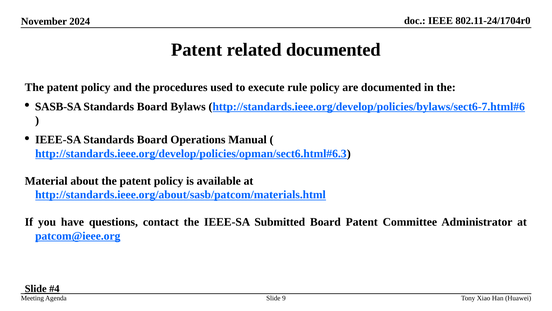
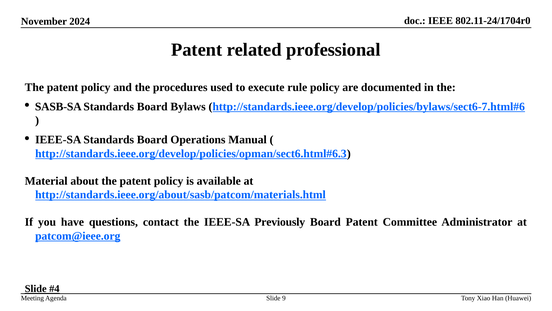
related documented: documented -> professional
Submitted: Submitted -> Previously
